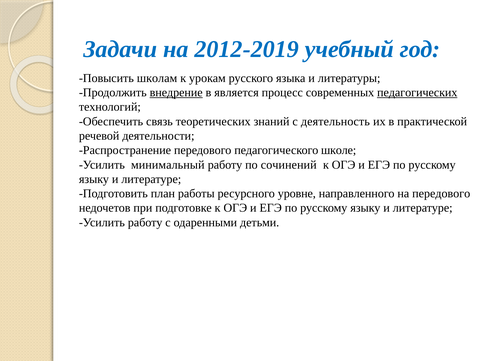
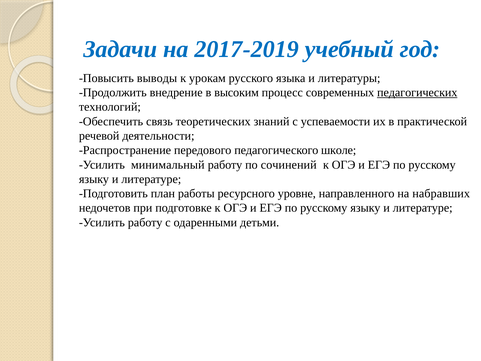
2012-2019: 2012-2019 -> 2017-2019
школам: школам -> выводы
внедрение underline: present -> none
является: является -> высоким
деятельность: деятельность -> успеваемости
на передового: передового -> набравших
